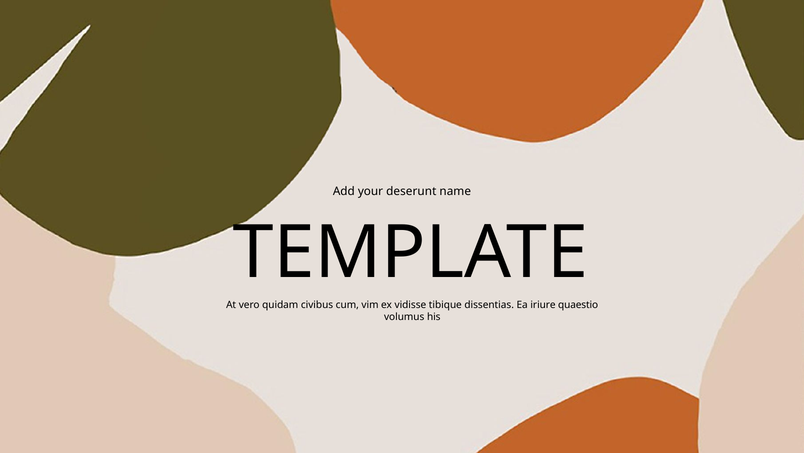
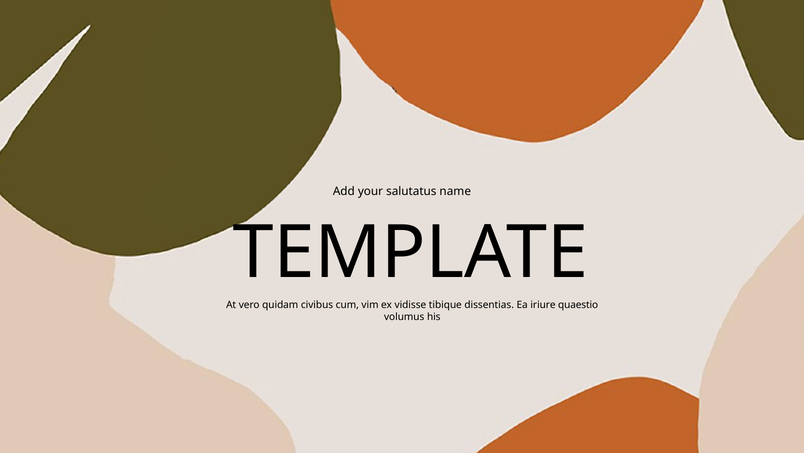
deserunt: deserunt -> salutatus
